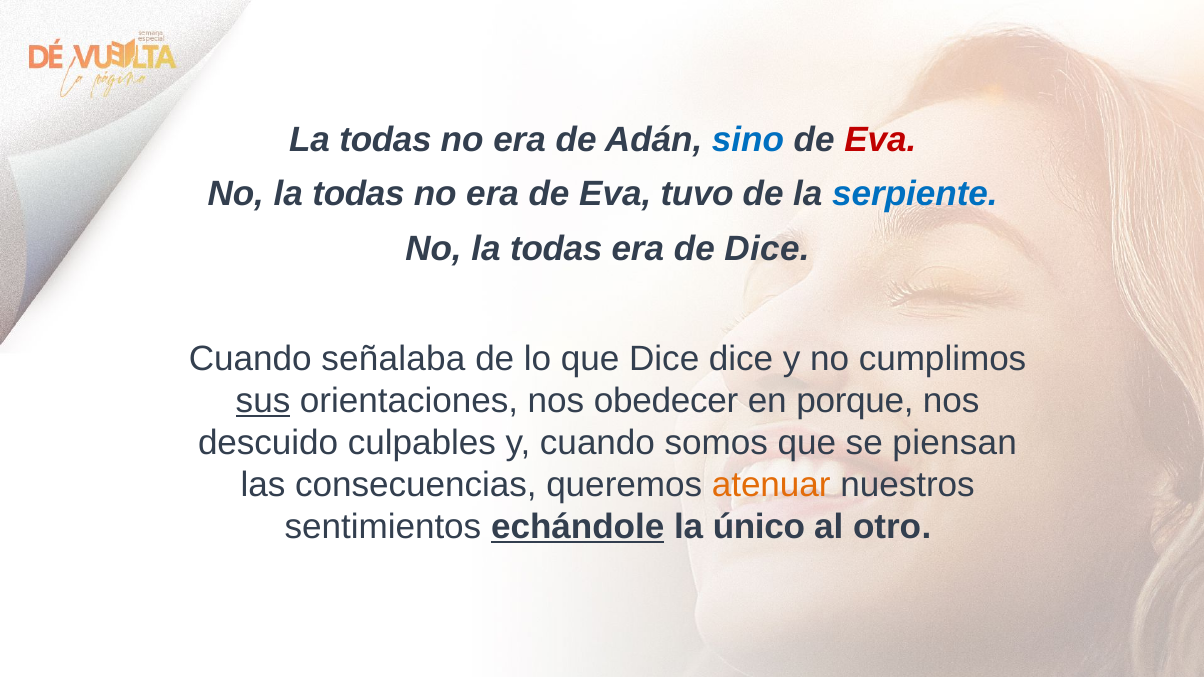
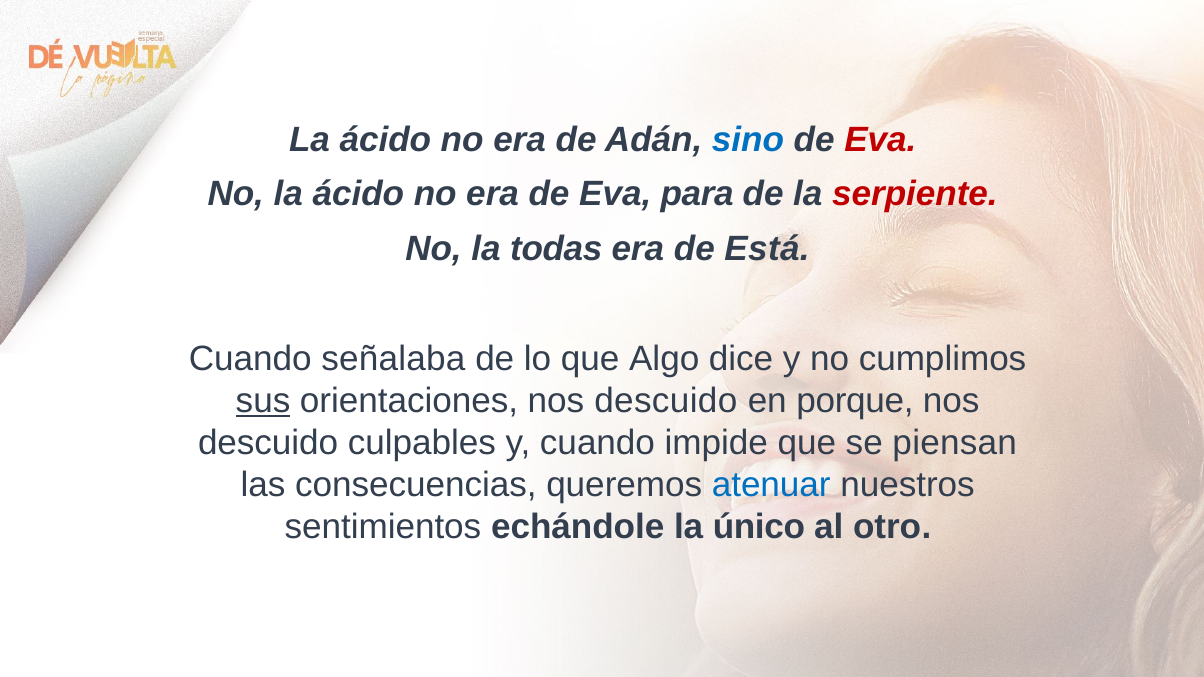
todas at (386, 140): todas -> ácido
todas at (359, 194): todas -> ácido
tuvo: tuvo -> para
serpiente colour: blue -> red
de Dice: Dice -> Está
que Dice: Dice -> Algo
orientaciones nos obedecer: obedecer -> descuido
somos: somos -> impide
atenuar colour: orange -> blue
echándole underline: present -> none
